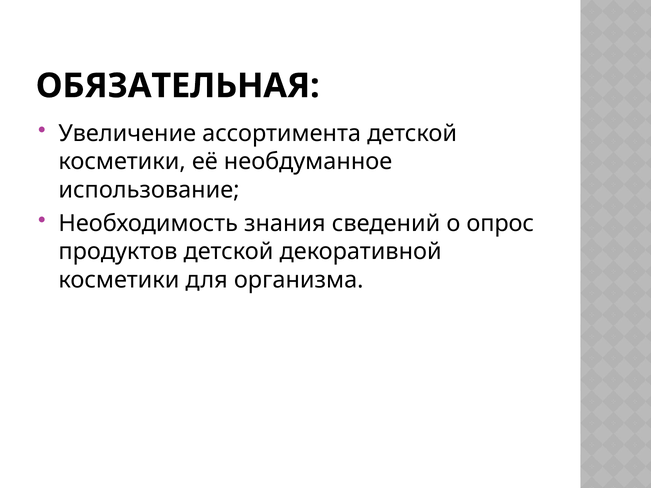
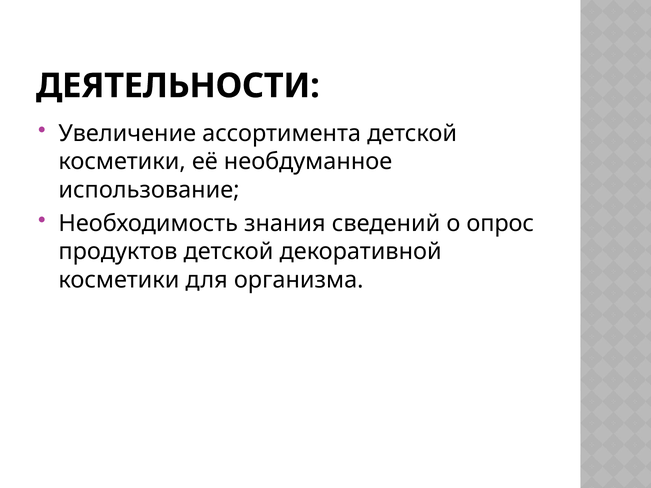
ОБЯЗАТЕЛЬНАЯ: ОБЯЗАТЕЛЬНАЯ -> ДЕЯТЕЛЬНОСТИ
